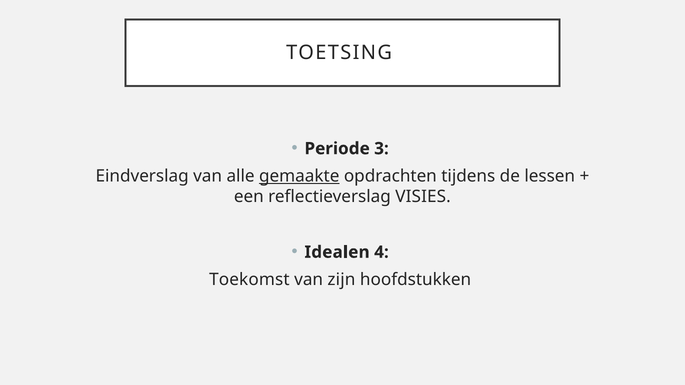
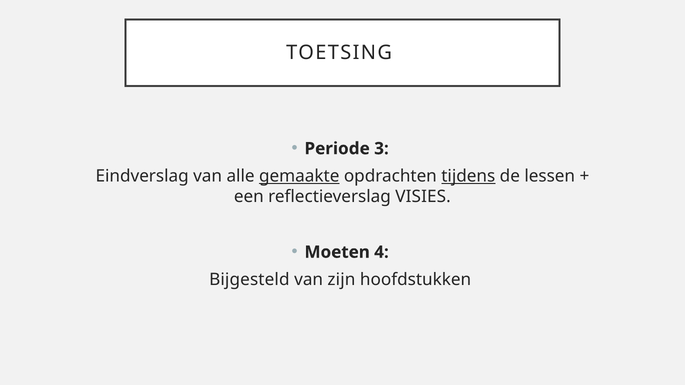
tijdens underline: none -> present
Idealen: Idealen -> Moeten
Toekomst: Toekomst -> Bijgesteld
